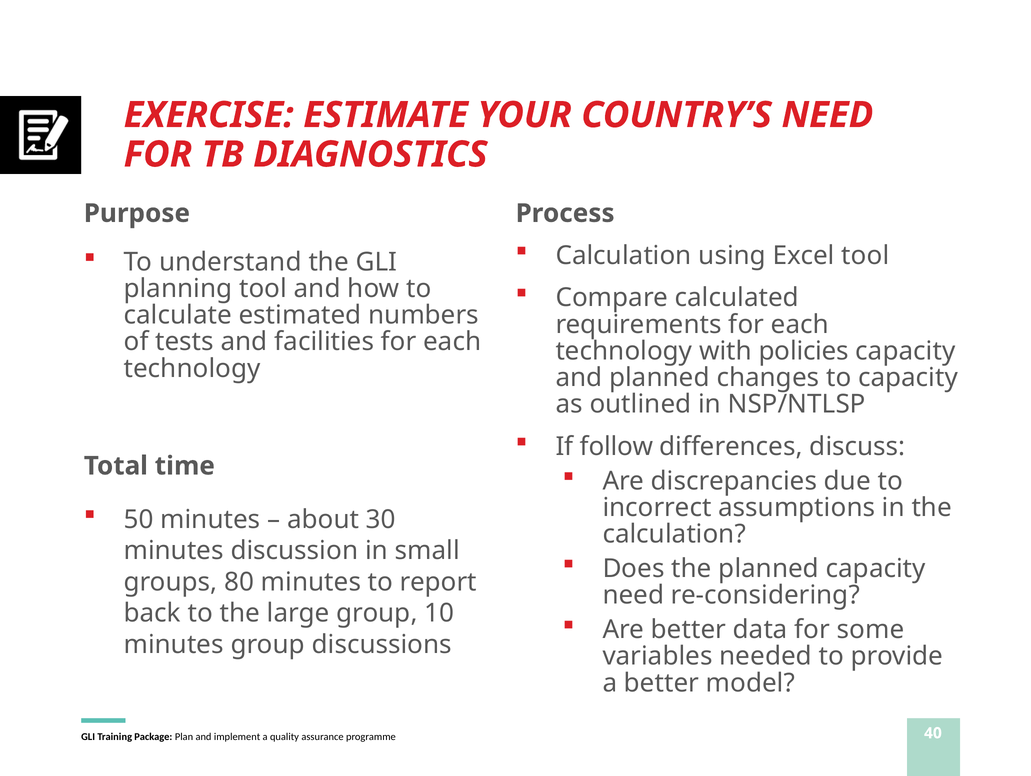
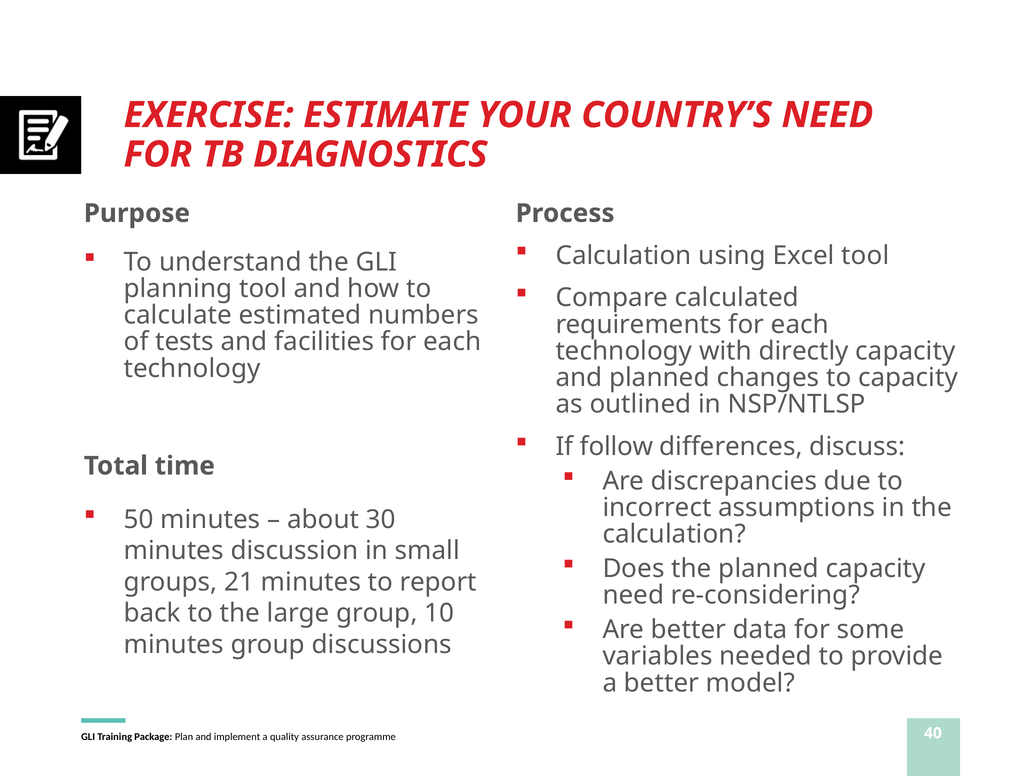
policies: policies -> directly
80: 80 -> 21
